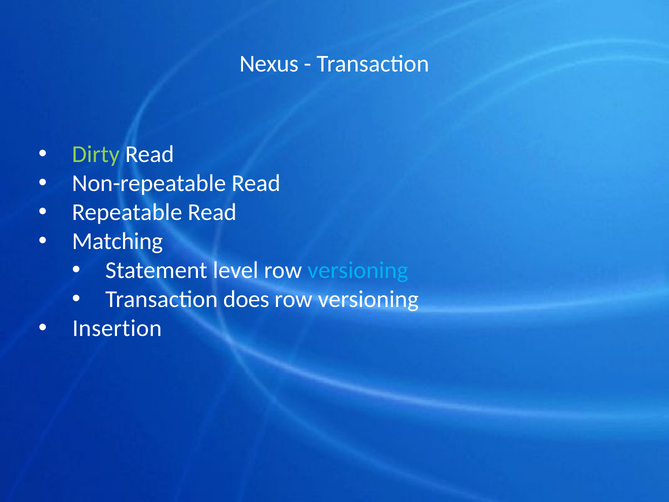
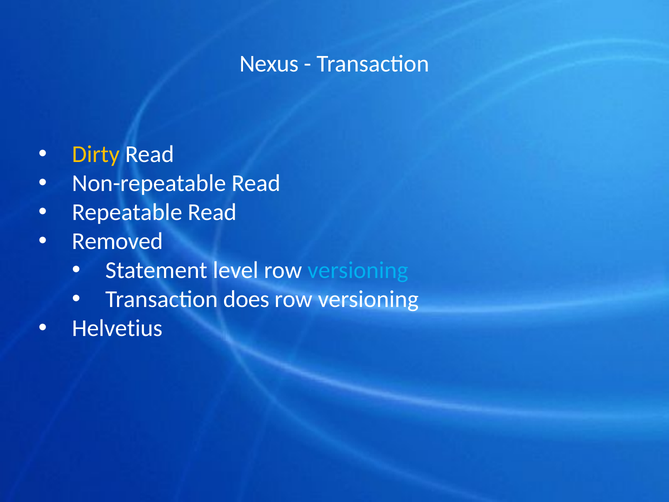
Dirty colour: light green -> yellow
Matching: Matching -> Removed
Insertion: Insertion -> Helvetius
